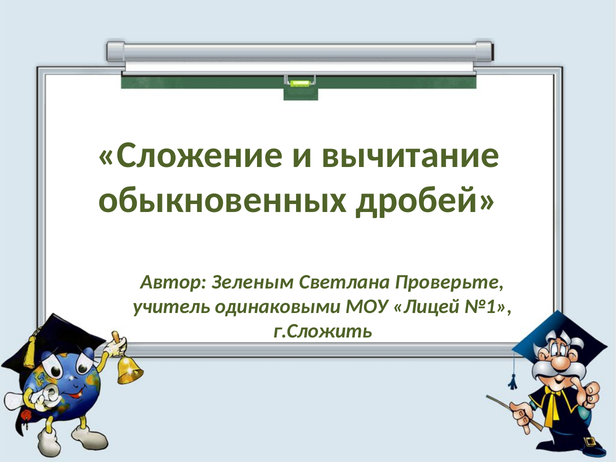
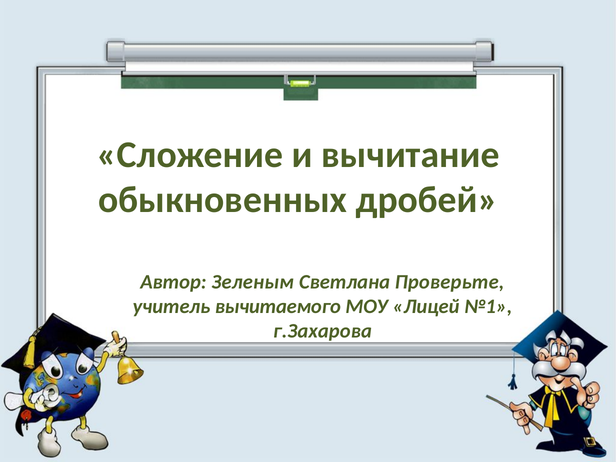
одинаковыми: одинаковыми -> вычитаемого
г.Сложить: г.Сложить -> г.Захарова
